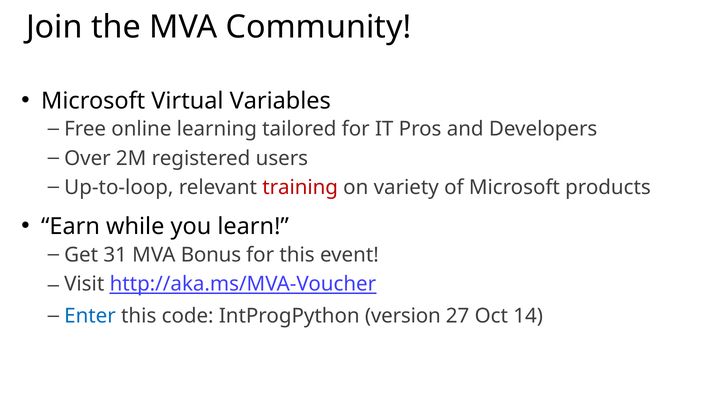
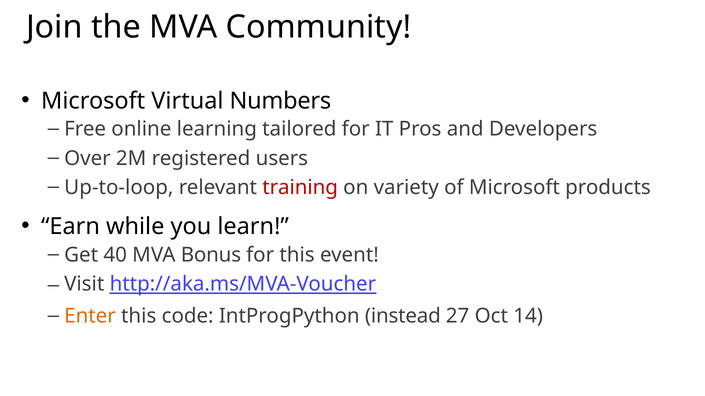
Variables: Variables -> Numbers
31: 31 -> 40
Enter colour: blue -> orange
version: version -> instead
